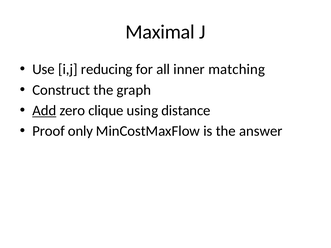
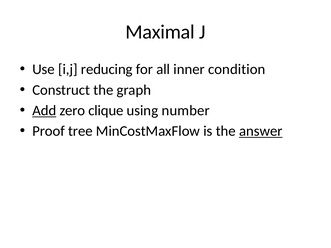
matching: matching -> condition
distance: distance -> number
only: only -> tree
answer underline: none -> present
